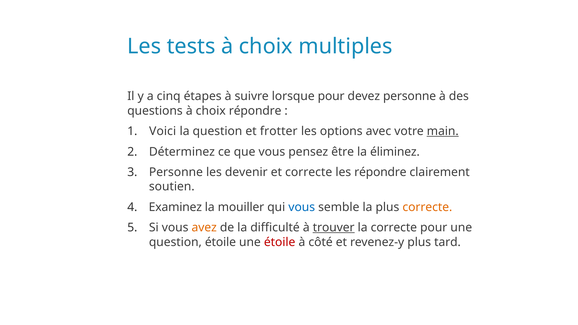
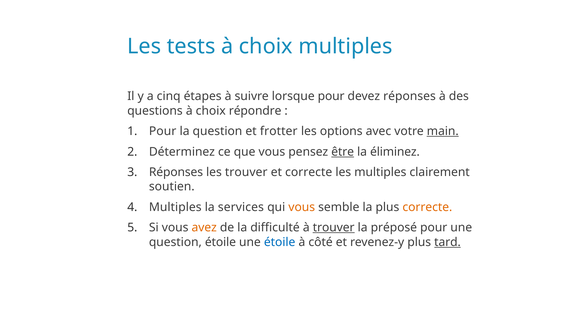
devez personne: personne -> réponses
Voici at (163, 131): Voici -> Pour
être underline: none -> present
Personne at (176, 172): Personne -> Réponses
les devenir: devenir -> trouver
les répondre: répondre -> multiples
Examinez at (175, 207): Examinez -> Multiples
mouiller: mouiller -> services
vous at (302, 207) colour: blue -> orange
la correcte: correcte -> préposé
étoile at (280, 242) colour: red -> blue
tard underline: none -> present
